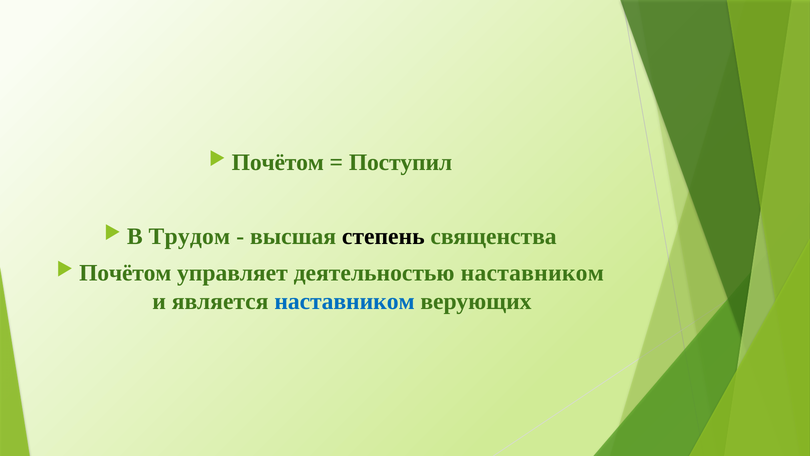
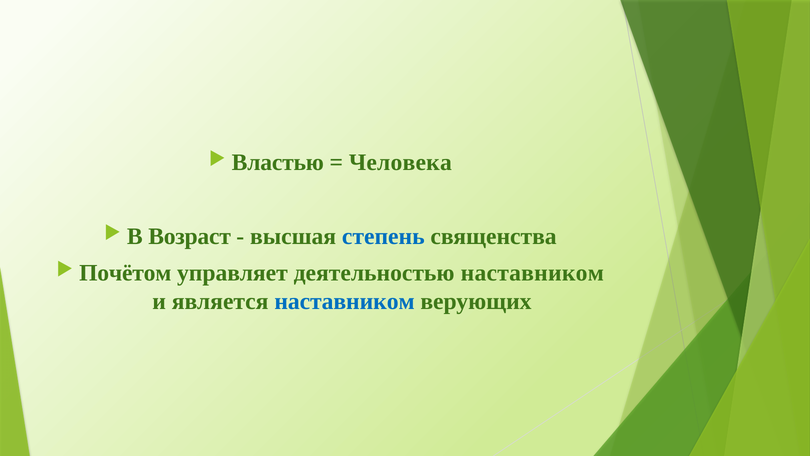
Почётом at (278, 162): Почётом -> Властью
Поступил: Поступил -> Человека
Трудом: Трудом -> Возраст
степень colour: black -> blue
